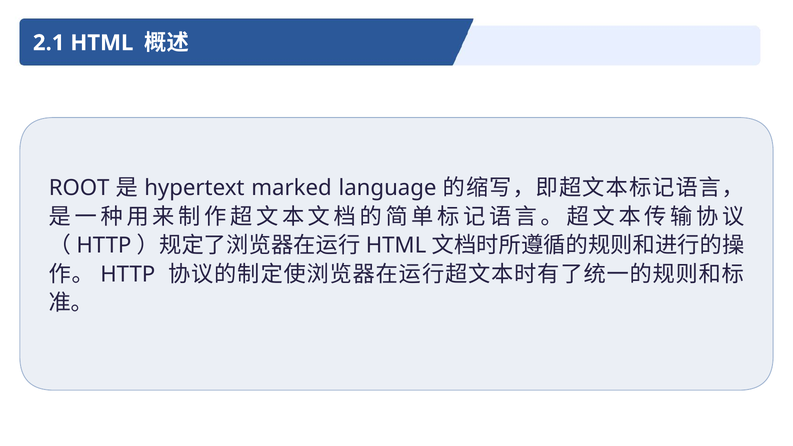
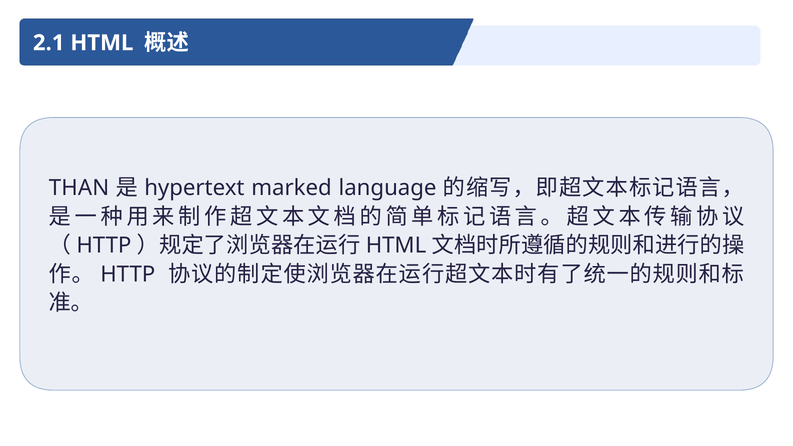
ROOT: ROOT -> THAN
